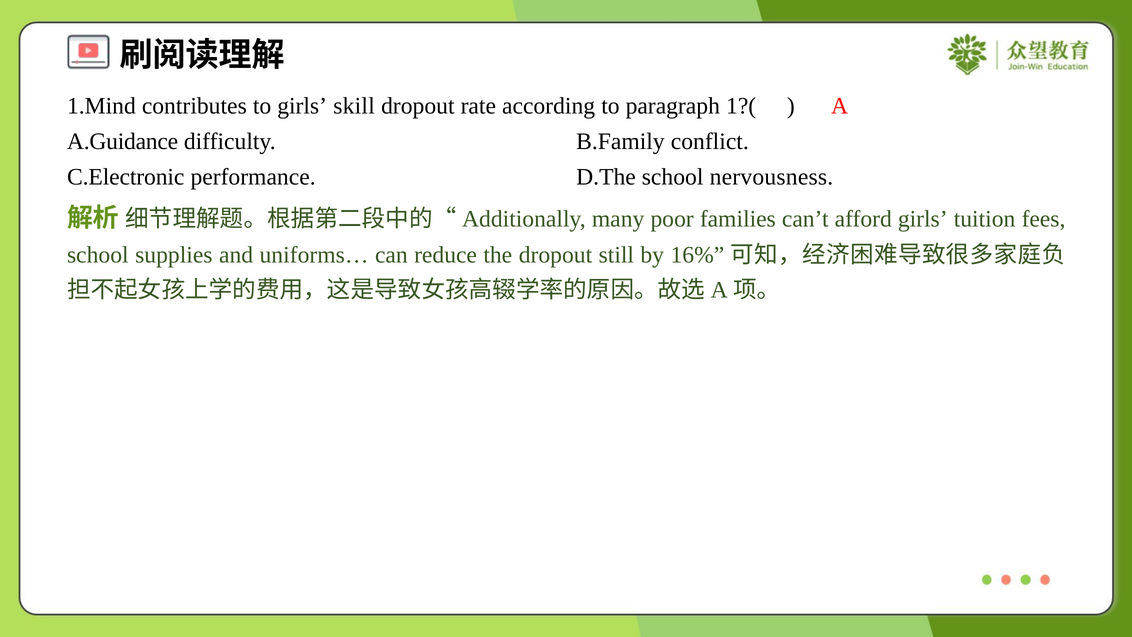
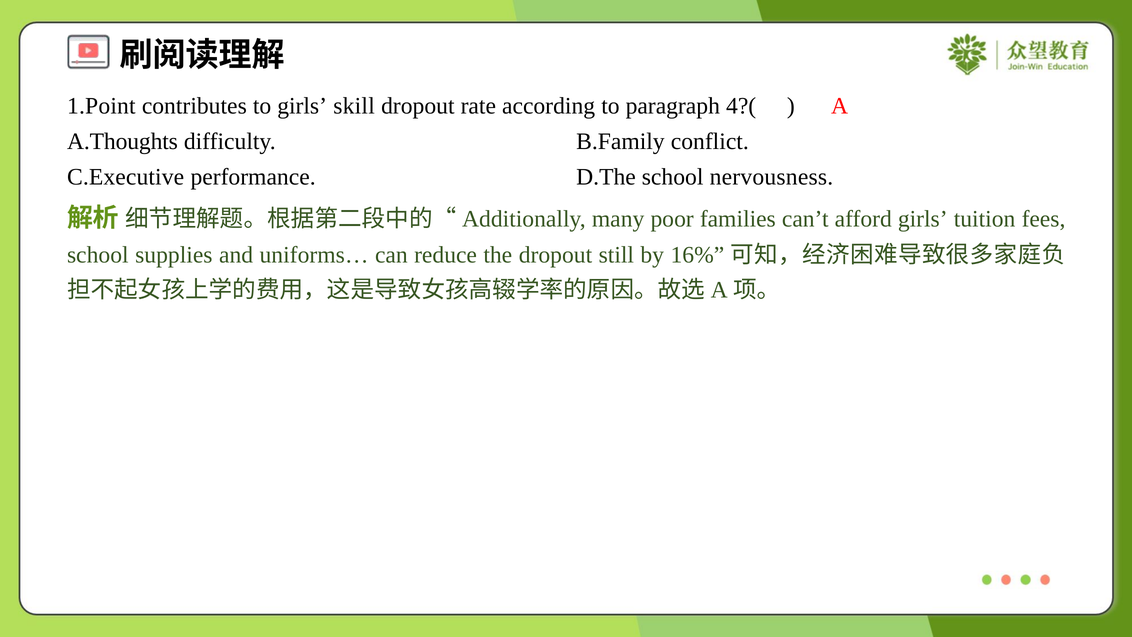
1.Mind: 1.Mind -> 1.Point
1?(: 1?( -> 4?(
A.Guidance: A.Guidance -> A.Thoughts
C.Electronic: C.Electronic -> C.Executive
